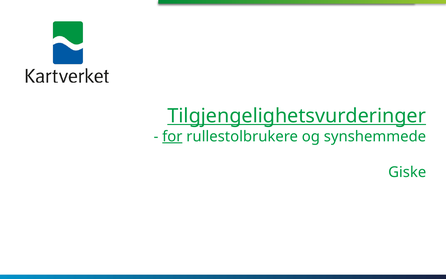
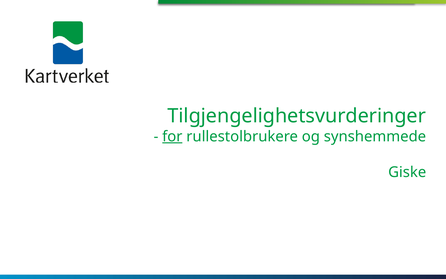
Tilgjengelighetsvurderinger underline: present -> none
